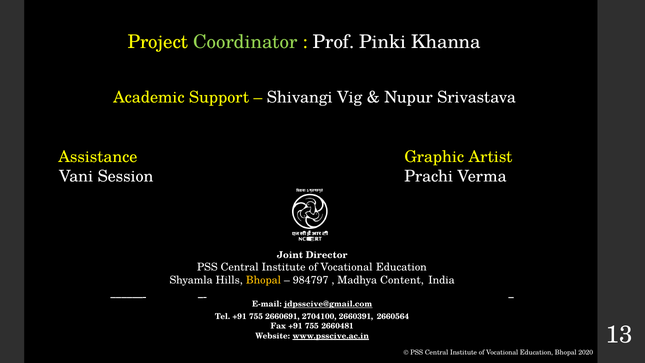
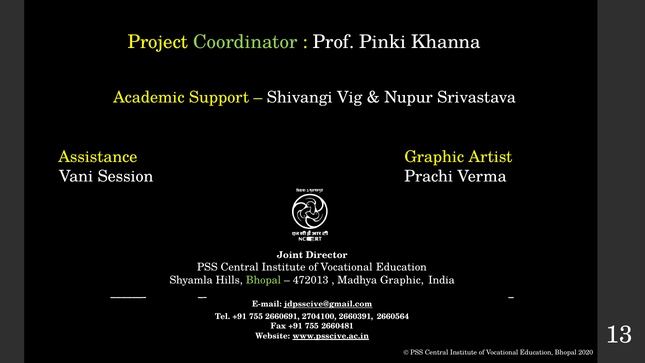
Bhopal at (263, 280) colour: yellow -> light green
984797: 984797 -> 472013
Madhya Content: Content -> Graphic
